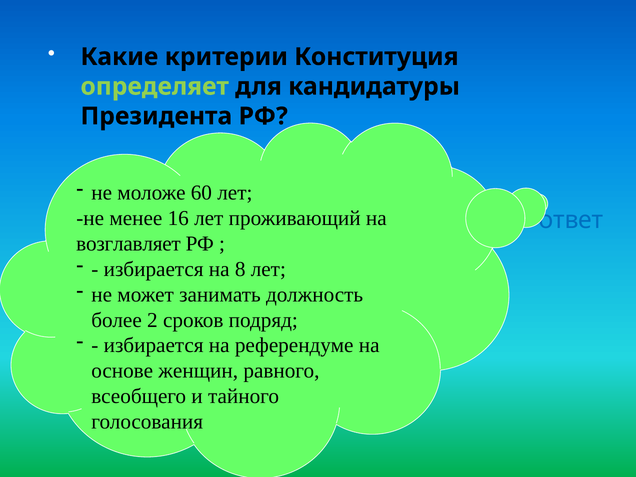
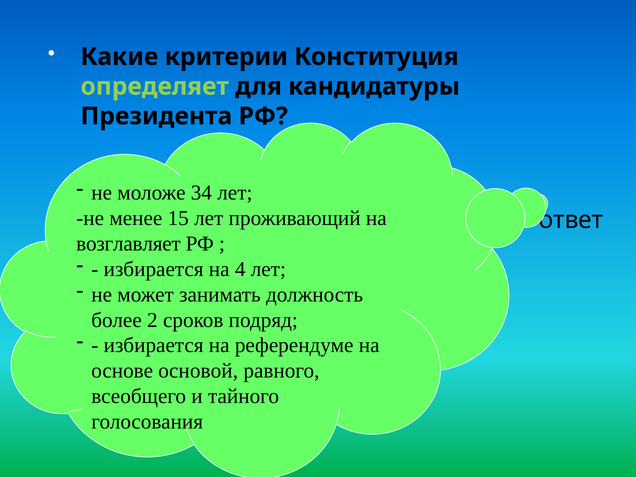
60: 60 -> 34
16: 16 -> 15
ответ colour: blue -> black
8: 8 -> 4
женщин: женщин -> основой
